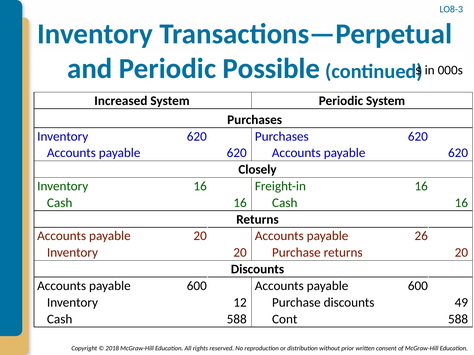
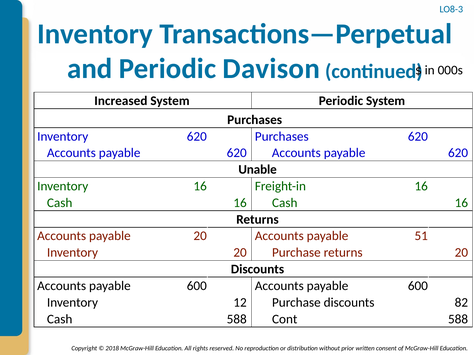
Possible: Possible -> Davison
Closely: Closely -> Unable
26: 26 -> 51
49: 49 -> 82
